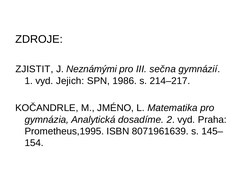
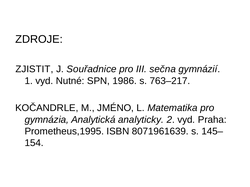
Neznámými: Neznámými -> Souřadnice
Jejich: Jejich -> Nutné
214–217: 214–217 -> 763–217
dosadíme: dosadíme -> analyticky
